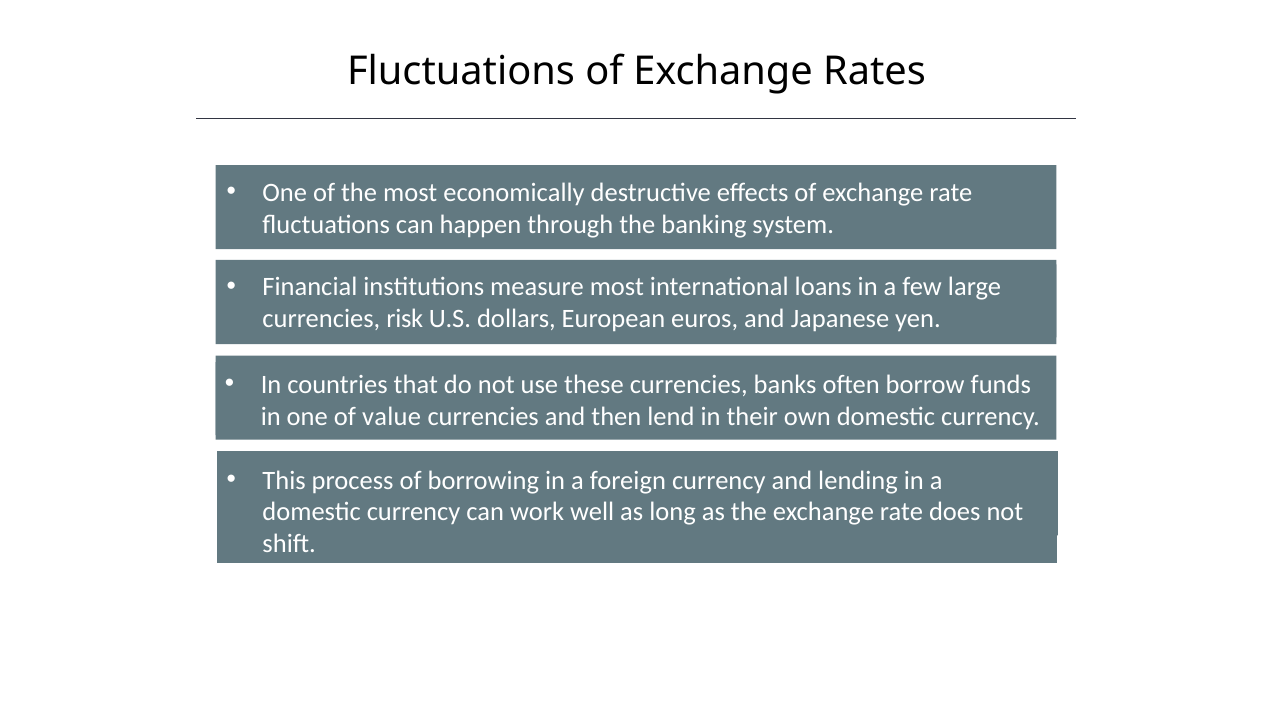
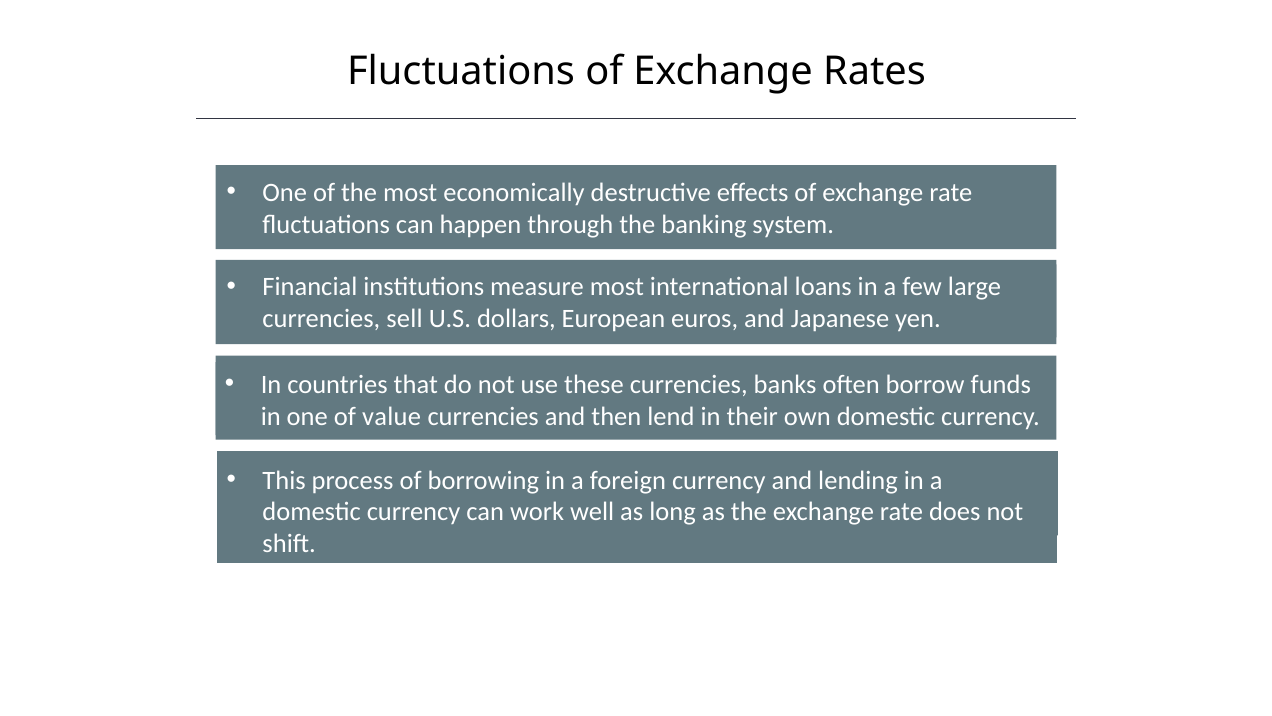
risk: risk -> sell
